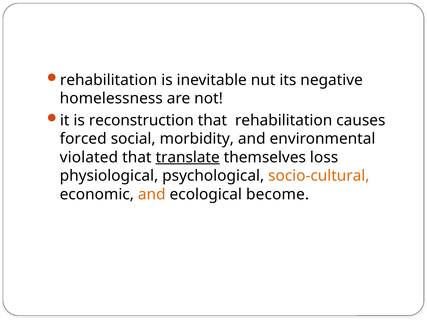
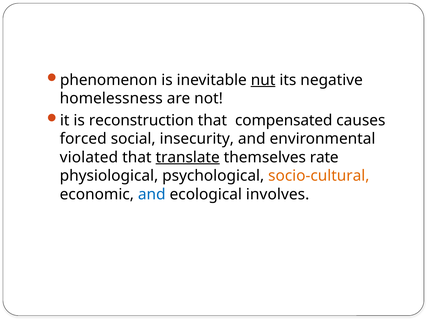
rehabilitation at (109, 80): rehabilitation -> phenomenon
nut underline: none -> present
that rehabilitation: rehabilitation -> compensated
morbidity: morbidity -> insecurity
loss: loss -> rate
and at (152, 194) colour: orange -> blue
become: become -> involves
